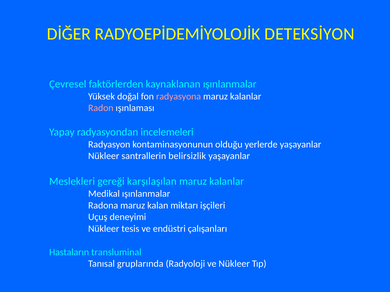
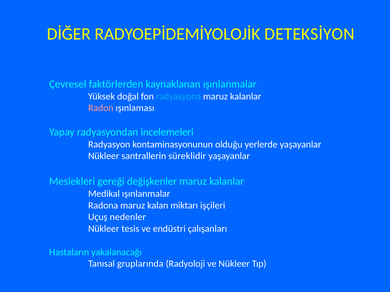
radyasyona colour: pink -> light blue
belirsizlik: belirsizlik -> süreklidir
karşılaşılan: karşılaşılan -> değişkenler
deneyimi: deneyimi -> nedenler
transluminal: transluminal -> yakalanacağı
